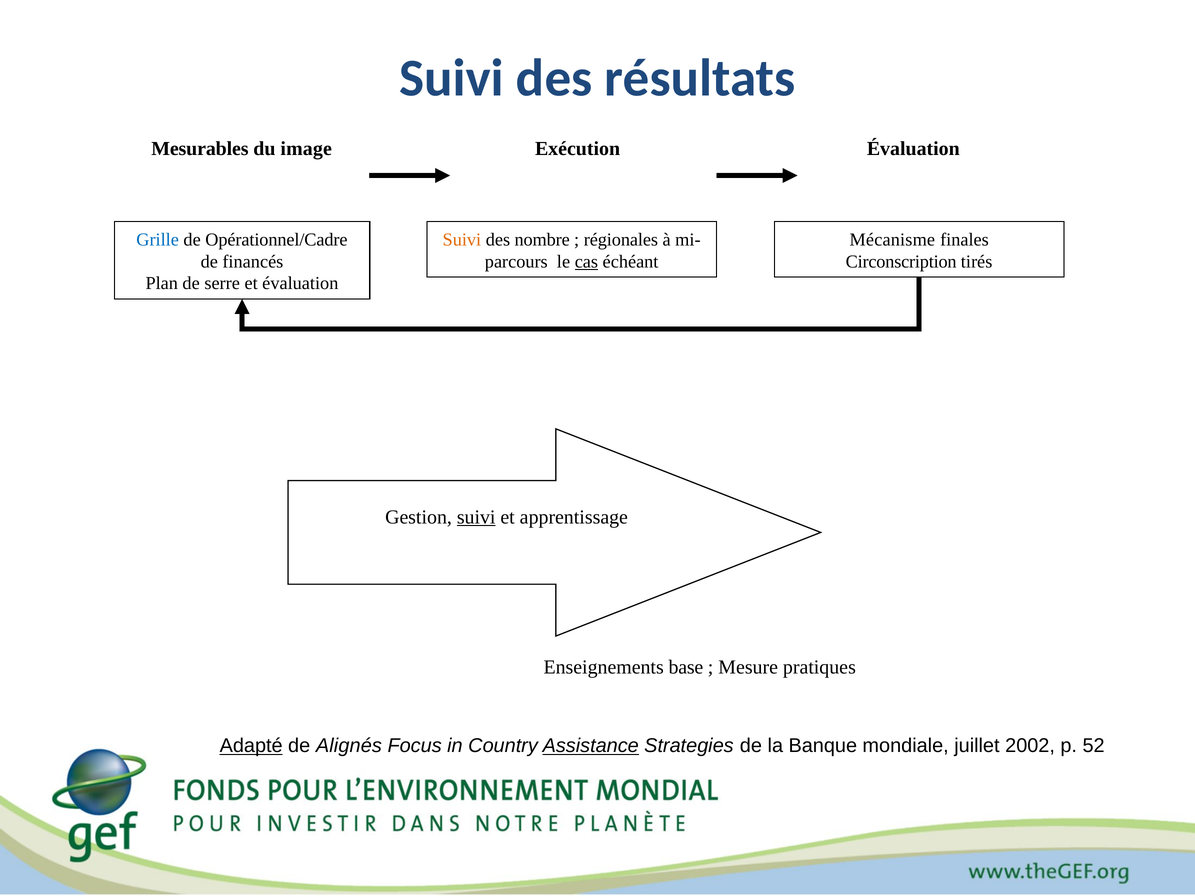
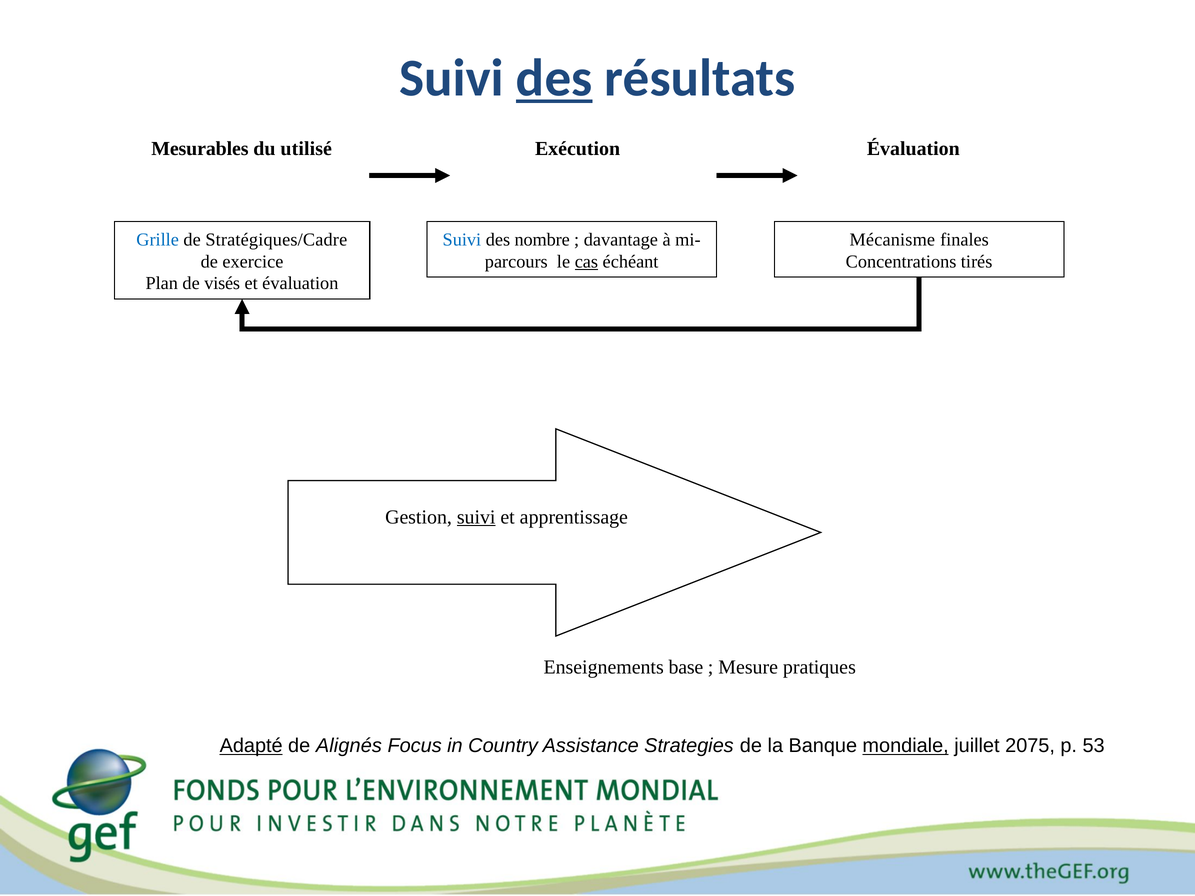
des at (554, 78) underline: none -> present
image: image -> utilisé
Opérationnel/Cadre: Opérationnel/Cadre -> Stratégiques/Cadre
Suivi at (462, 240) colour: orange -> blue
régionales: régionales -> davantage
financés: financés -> exercice
Circonscription: Circonscription -> Concentrations
serre: serre -> visés
Assistance underline: present -> none
mondiale underline: none -> present
2002: 2002 -> 2075
52: 52 -> 53
